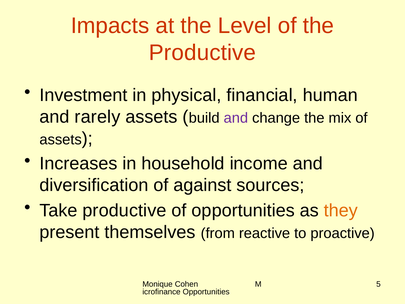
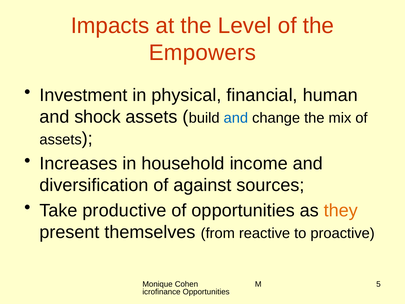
Productive at (202, 53): Productive -> Empowers
rarely: rarely -> shock
and at (236, 118) colour: purple -> blue
